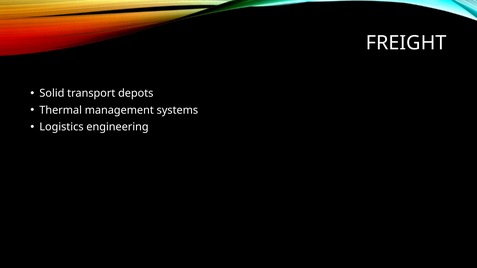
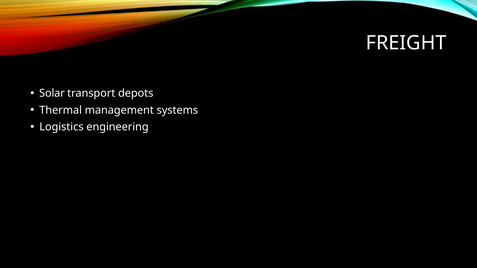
Solid: Solid -> Solar
